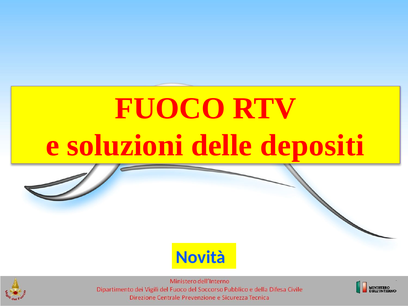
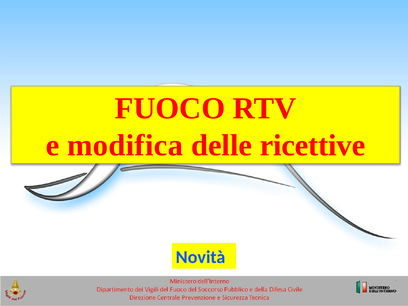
soluzioni: soluzioni -> modifica
depositi: depositi -> ricettive
